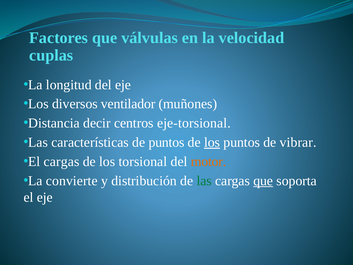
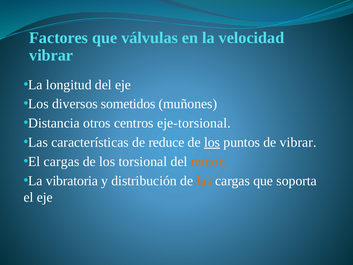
cuplas at (51, 55): cuplas -> vibrar
ventilador: ventilador -> sometidos
decir: decir -> otros
de puntos: puntos -> reduce
convierte: convierte -> vibratoria
las at (204, 181) colour: green -> orange
que at (263, 181) underline: present -> none
